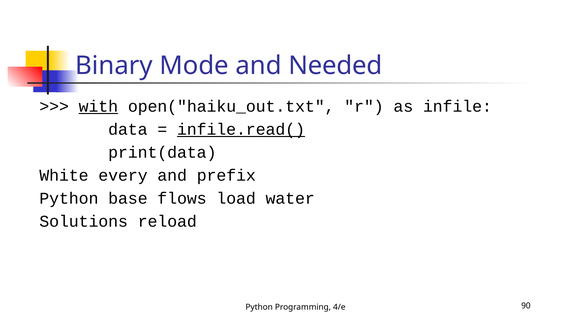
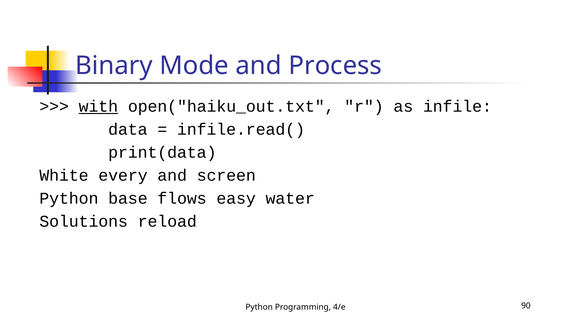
Needed: Needed -> Process
infile.read( underline: present -> none
prefix: prefix -> screen
load: load -> easy
